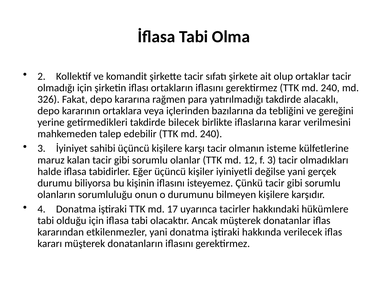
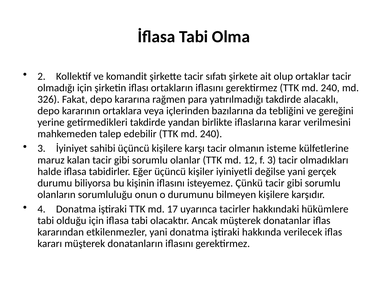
bilecek: bilecek -> yandan
